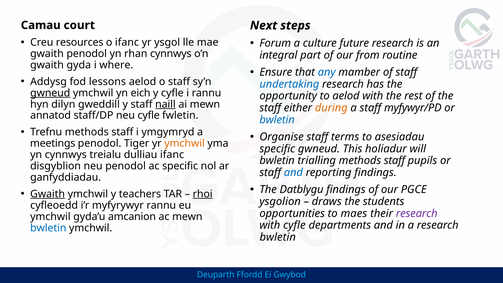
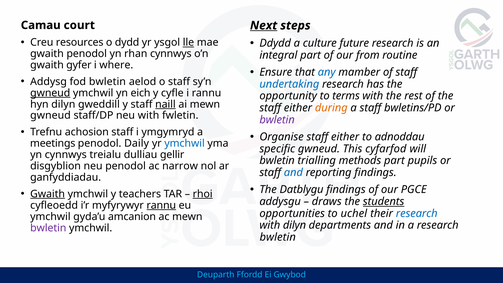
Next underline: none -> present
o ifanc: ifanc -> dydd
lle underline: none -> present
Forum: Forum -> Ddydd
gyda: gyda -> gyfer
fod lessons: lessons -> bwletin
to aelod: aelod -> terms
myfywyr/PD: myfywyr/PD -> bwletins/PD
annatod at (51, 116): annatod -> gwneud
neu cyfle: cyfle -> with
bwletin at (277, 120) colour: blue -> purple
Trefnu methods: methods -> achosion
Organise staff terms: terms -> either
asesiadau: asesiadau -> adnoddau
Tiger: Tiger -> Daily
ymchwil at (185, 143) colour: orange -> blue
holiadur: holiadur -> cyfarfod
dulliau ifanc: ifanc -> gellir
trialling methods staff: staff -> part
ac specific: specific -> narrow
ysgolion: ysgolion -> addysgu
students underline: none -> present
rannu at (161, 205) underline: none -> present
maes: maes -> uchel
research at (417, 213) colour: purple -> blue
with cyfle: cyfle -> dilyn
bwletin at (48, 228) colour: blue -> purple
